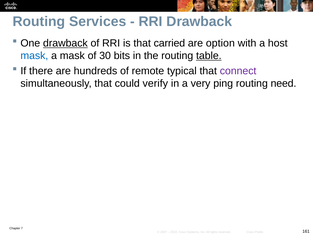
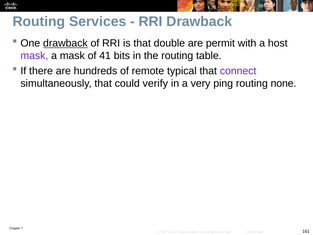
carried: carried -> double
option: option -> permit
mask at (34, 56) colour: blue -> purple
30: 30 -> 41
table underline: present -> none
need: need -> none
